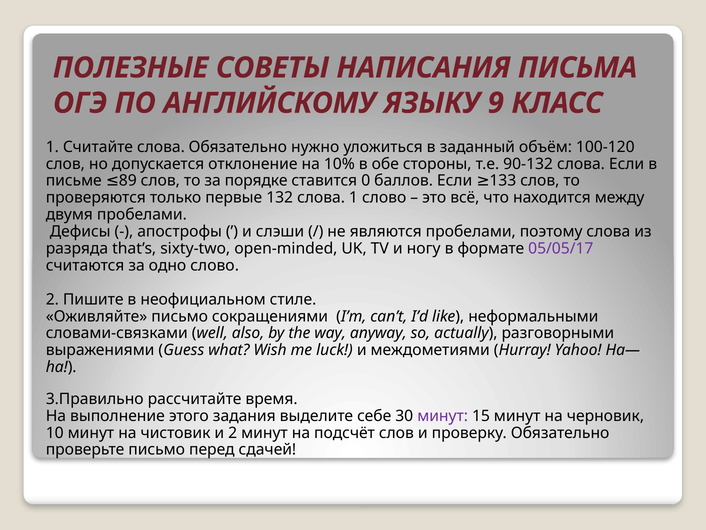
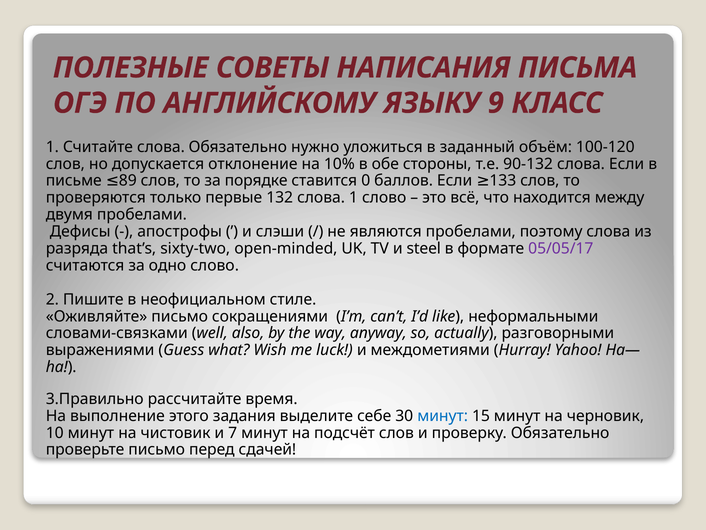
ногу: ногу -> steel
минут at (443, 416) colour: purple -> blue
и 2: 2 -> 7
